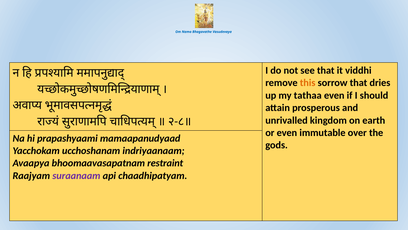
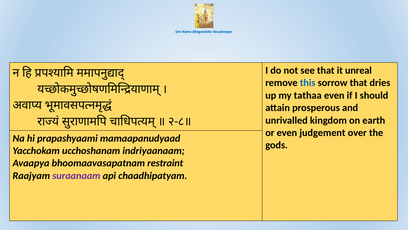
viddhi: viddhi -> unreal
this colour: orange -> blue
immutable: immutable -> judgement
